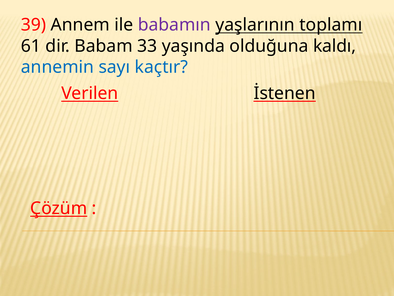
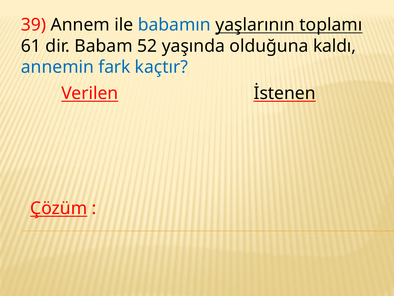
babamın colour: purple -> blue
33: 33 -> 52
sayı: sayı -> fark
